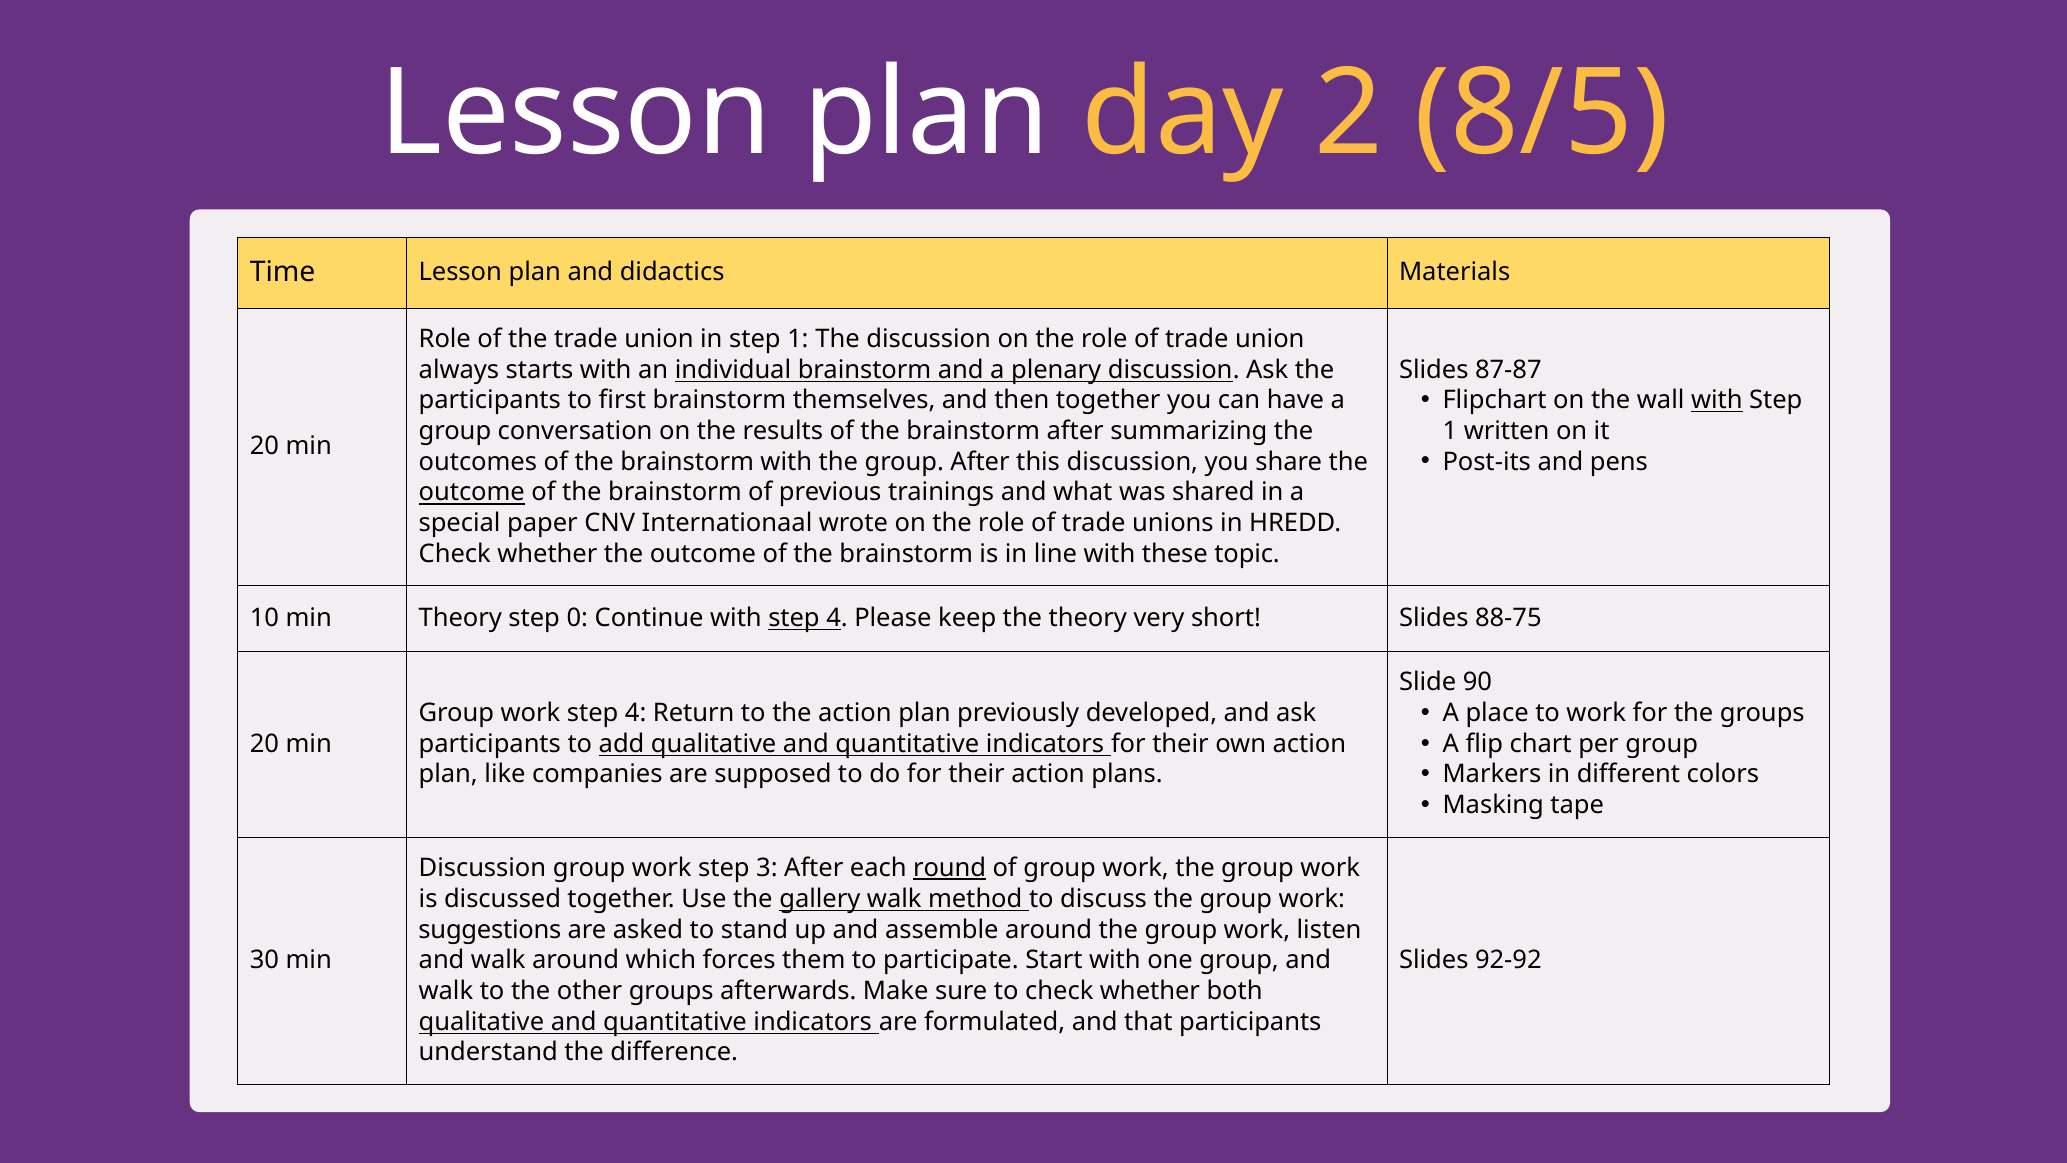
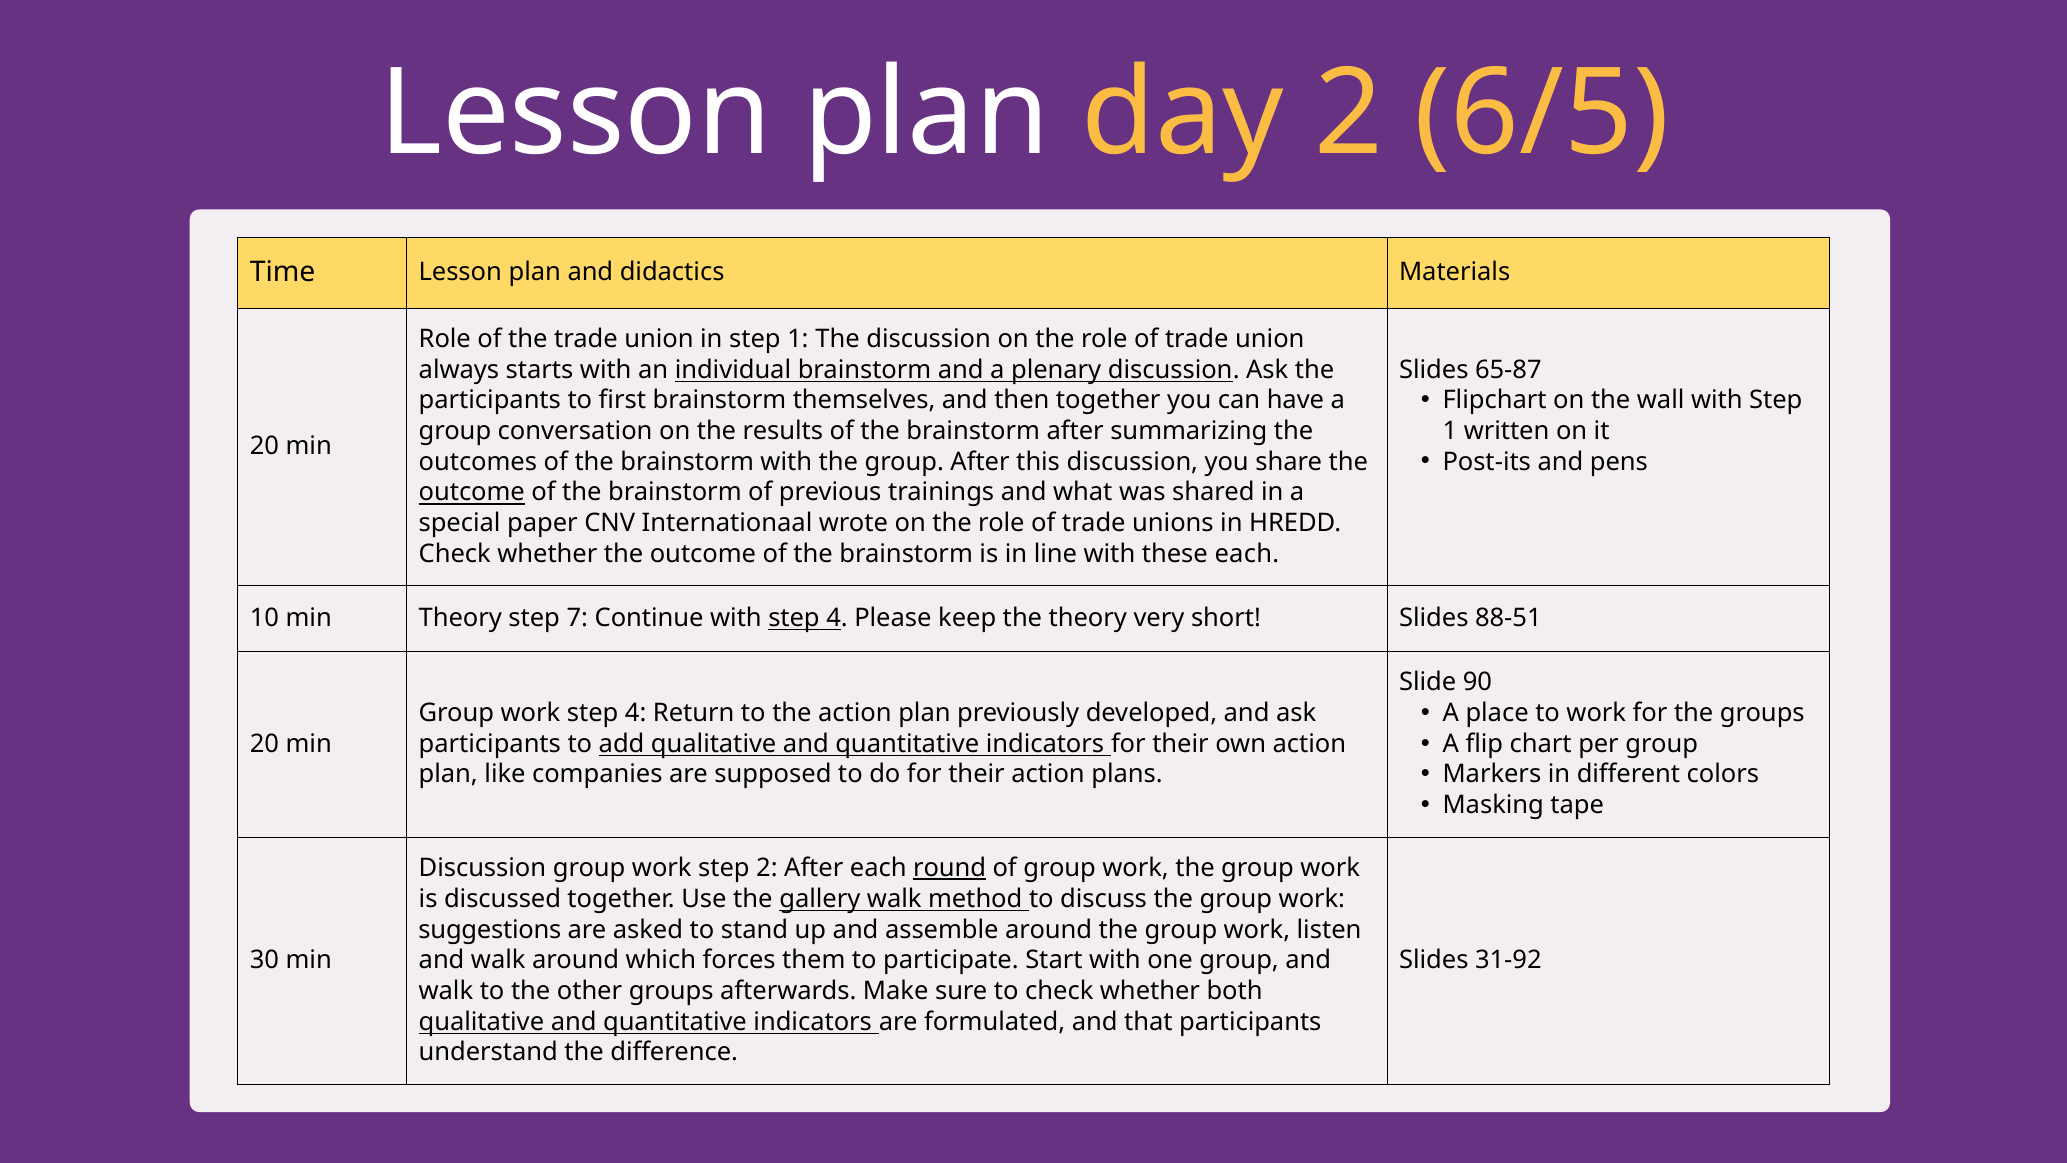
8/5: 8/5 -> 6/5
87-87: 87-87 -> 65-87
with at (1717, 400) underline: present -> none
these topic: topic -> each
0: 0 -> 7
88-75: 88-75 -> 88-51
step 3: 3 -> 2
92-92: 92-92 -> 31-92
